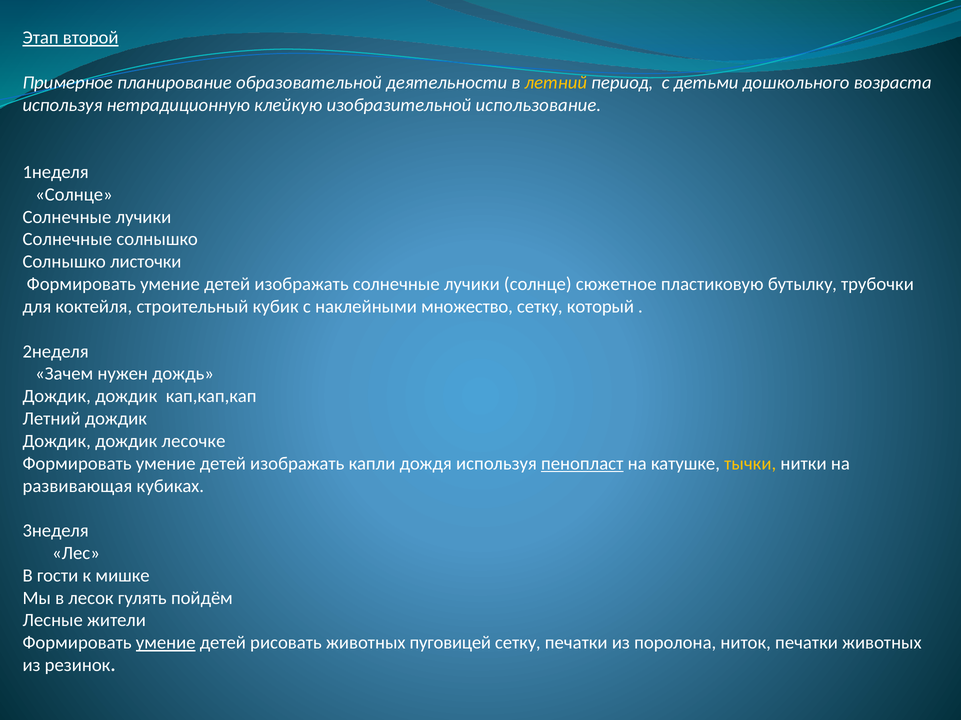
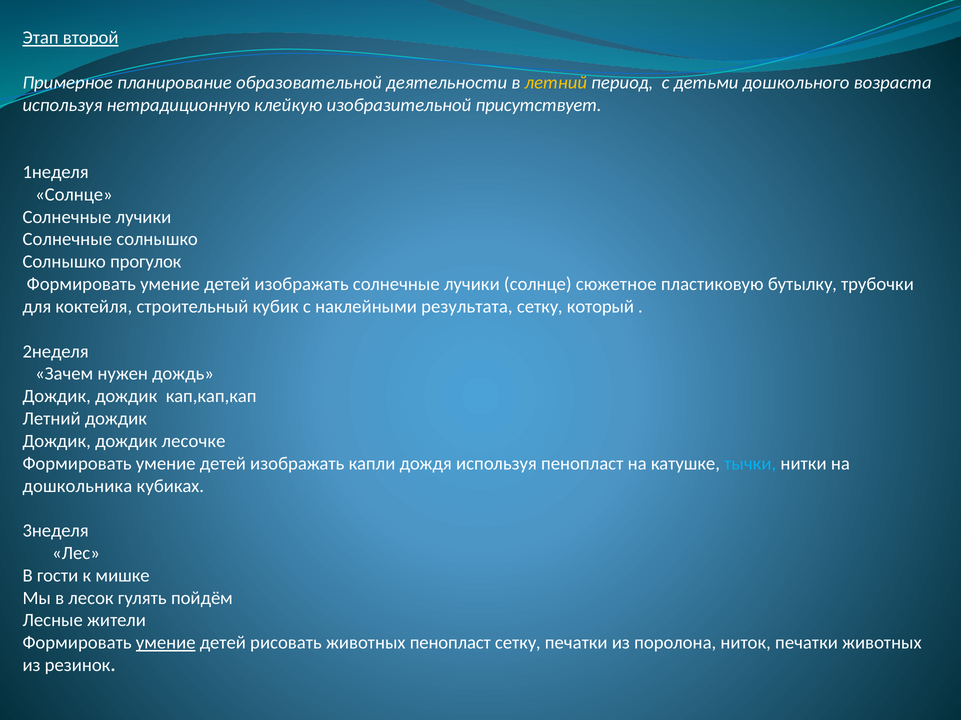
использование: использование -> присутствует
листочки: листочки -> прогулок
множество: множество -> результата
пенопласт at (582, 464) underline: present -> none
тычки colour: yellow -> light blue
развивающая: развивающая -> дошкольника
животных пуговицей: пуговицей -> пенопласт
